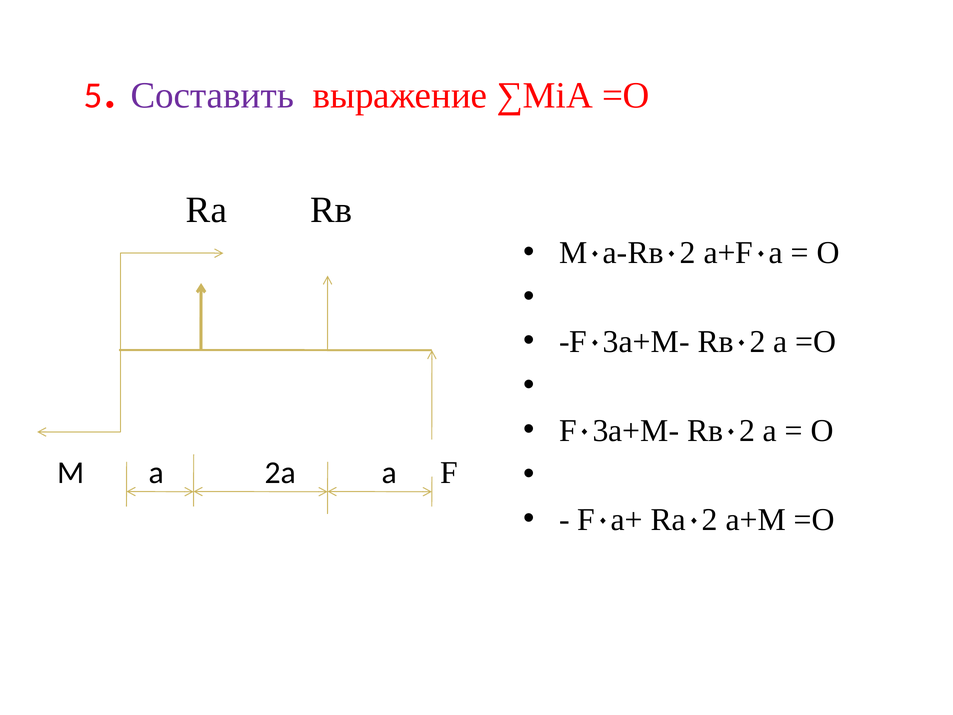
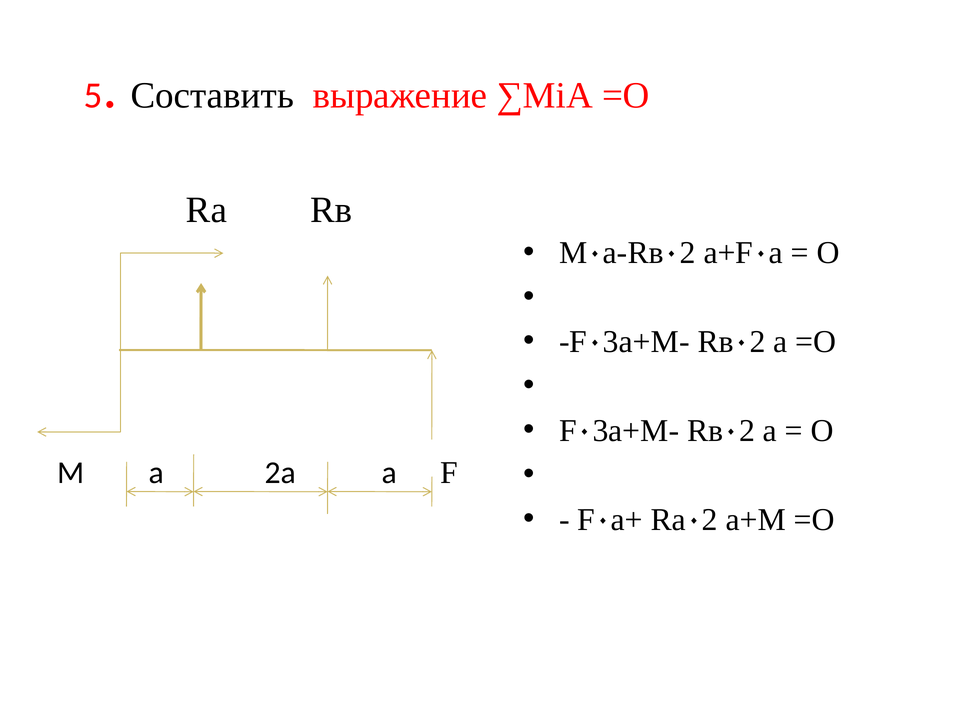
Составить colour: purple -> black
